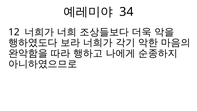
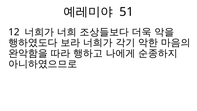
34: 34 -> 51
